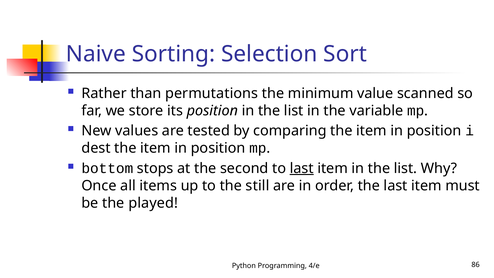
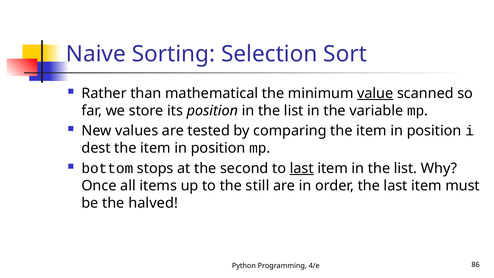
permutations: permutations -> mathematical
value underline: none -> present
played: played -> halved
